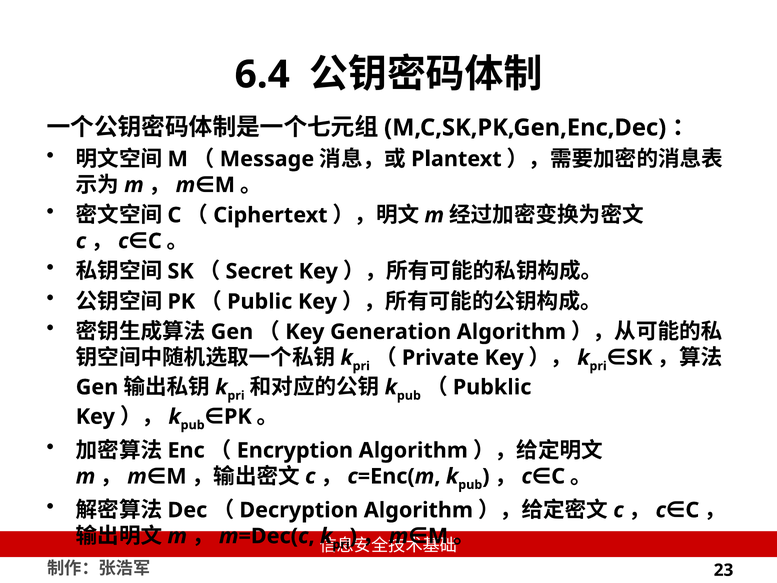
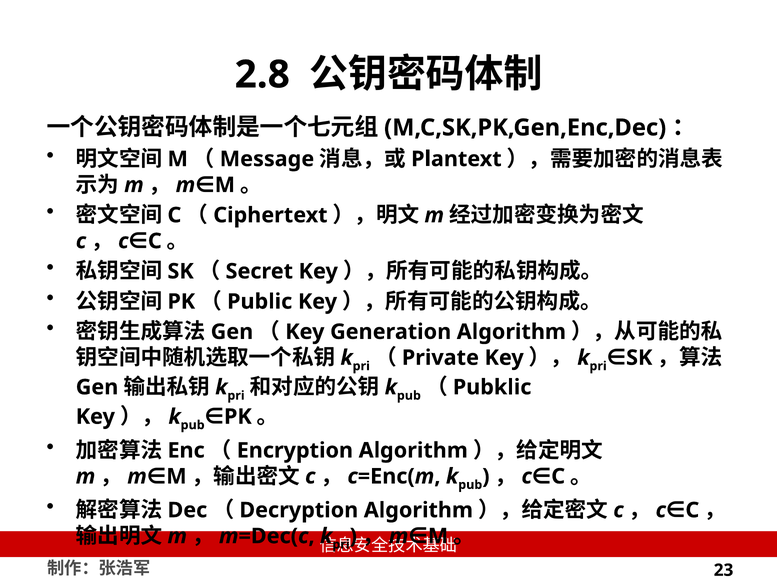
6.4: 6.4 -> 2.8
